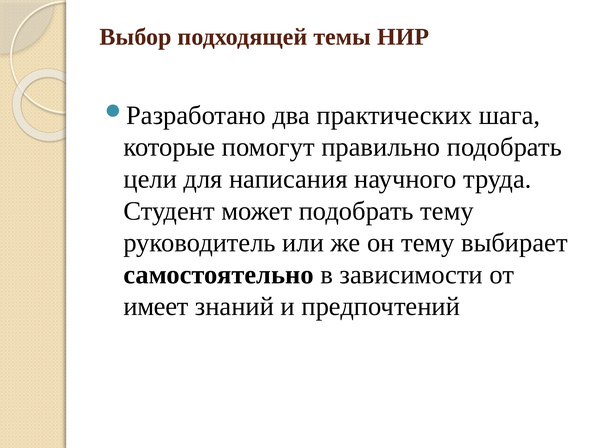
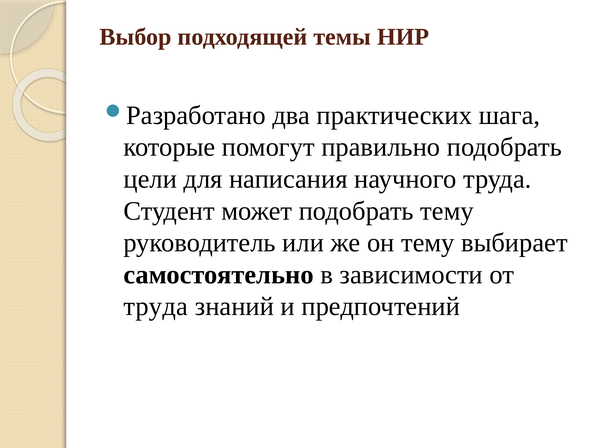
имеет at (156, 306): имеет -> труда
